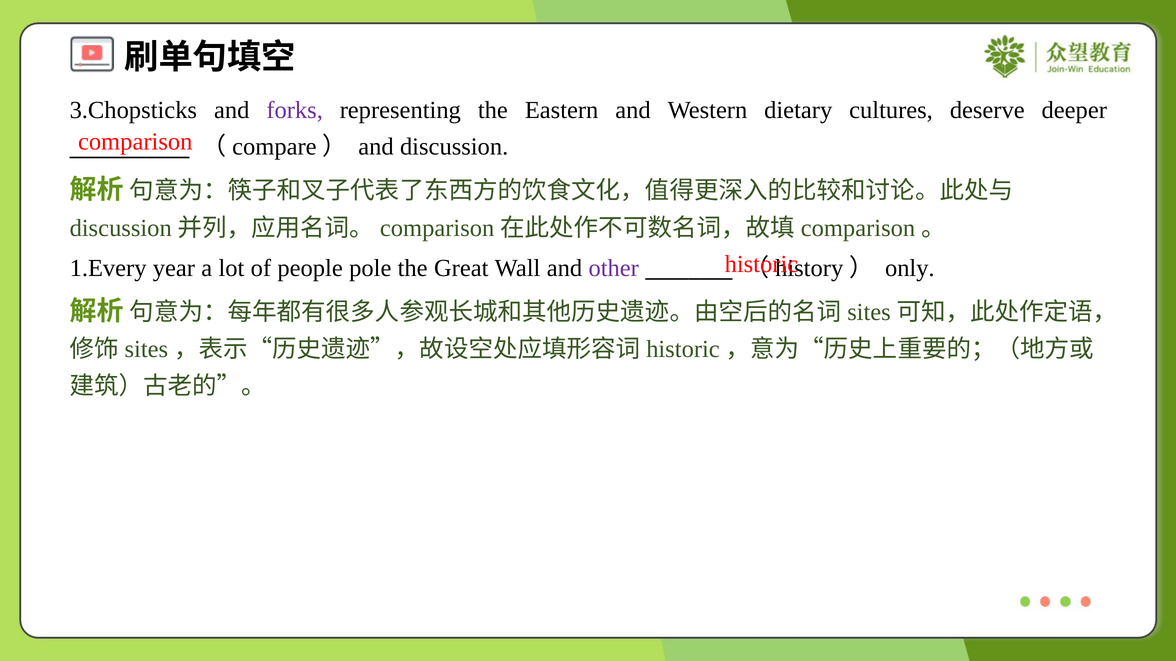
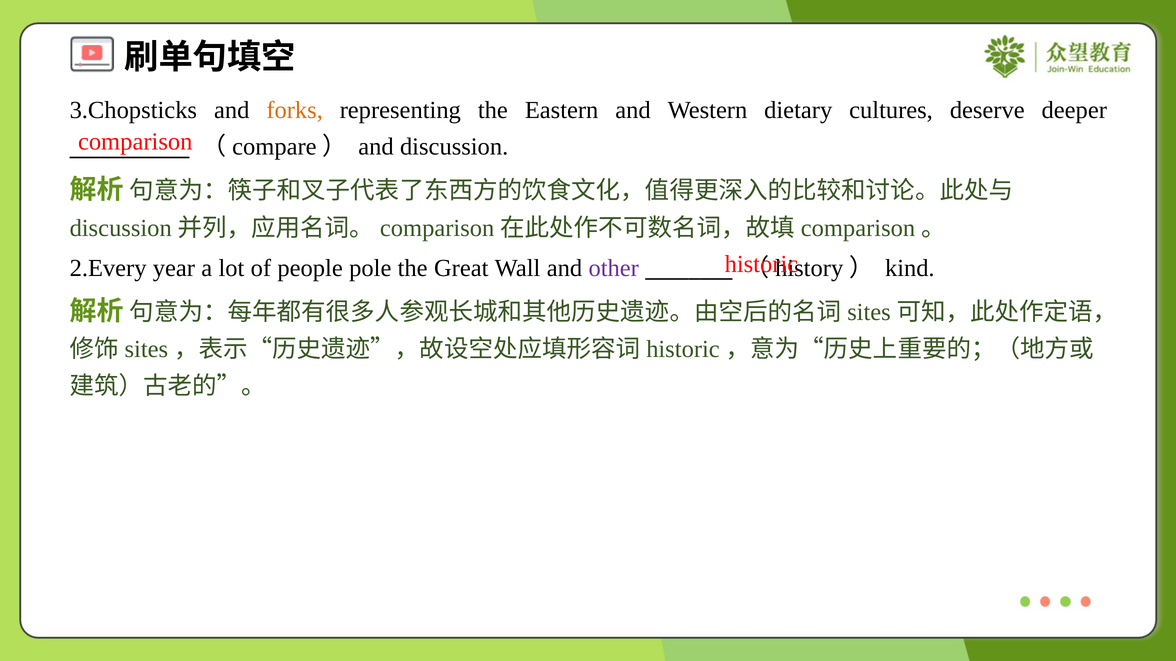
forks colour: purple -> orange
1.Every: 1.Every -> 2.Every
only: only -> kind
